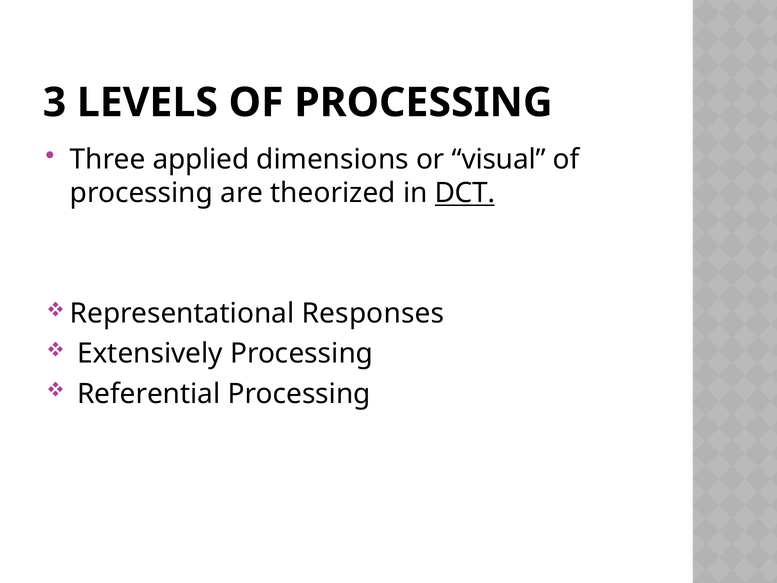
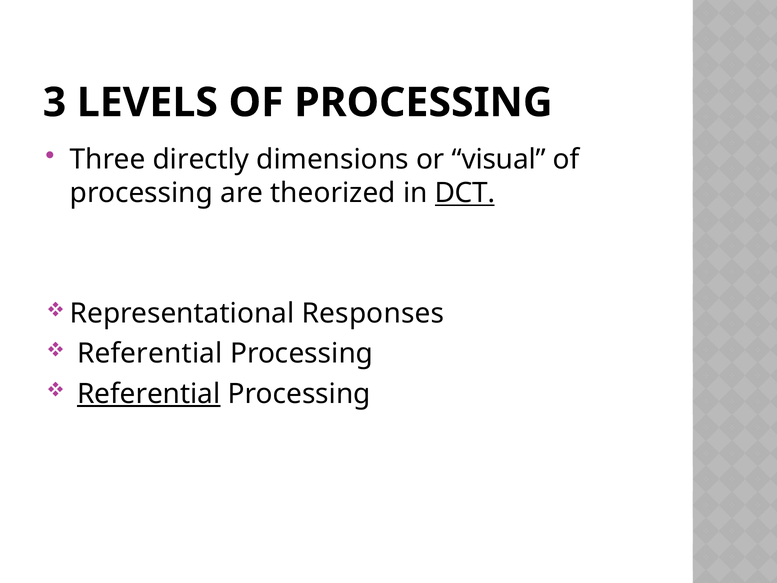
applied: applied -> directly
Extensively at (150, 354): Extensively -> Referential
Referential at (149, 394) underline: none -> present
